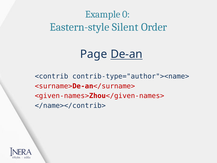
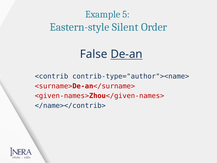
0: 0 -> 5
Page: Page -> False
